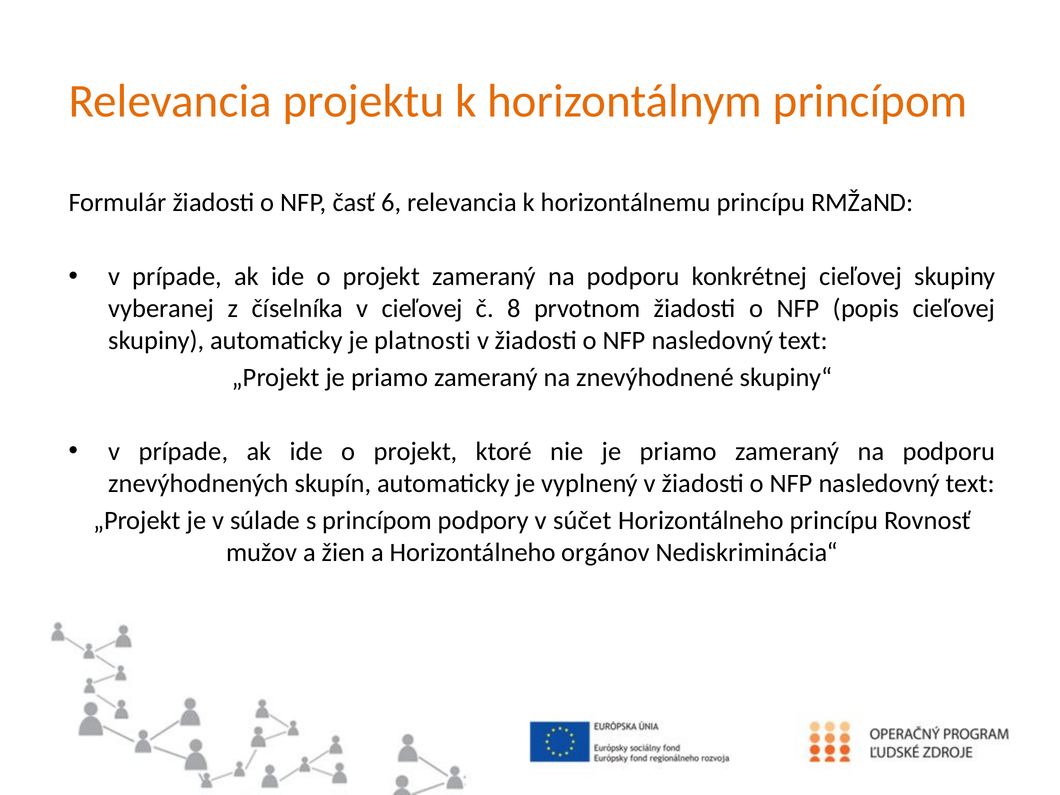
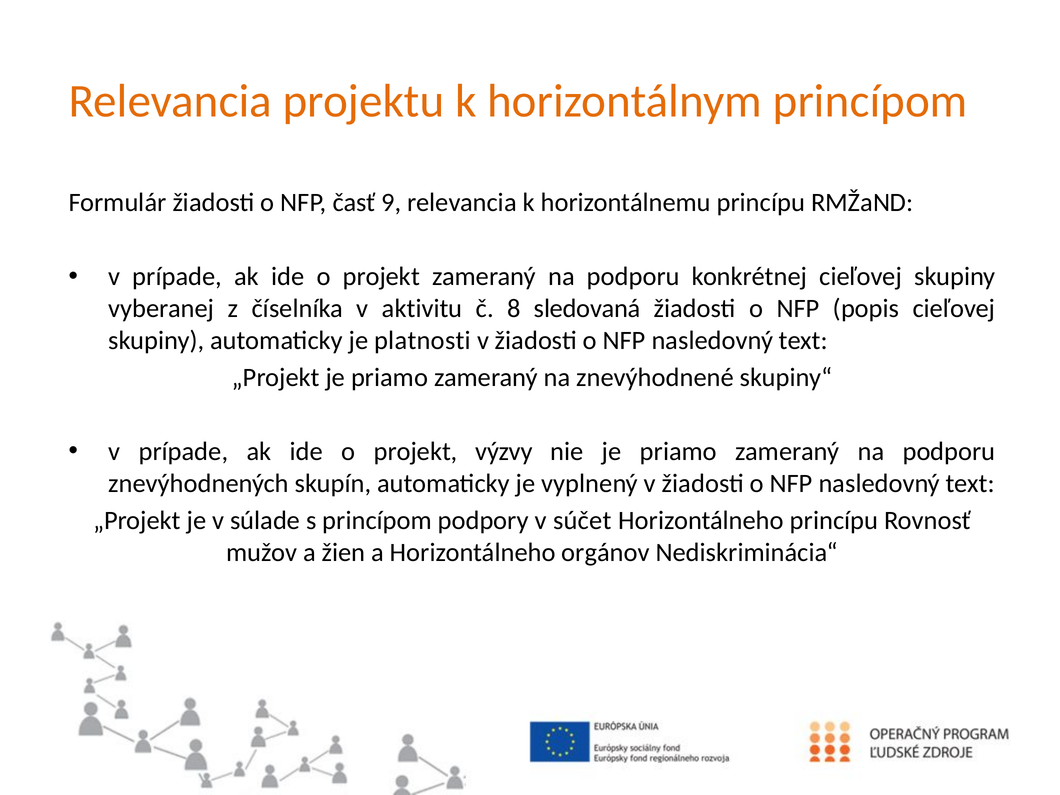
6: 6 -> 9
v cieľovej: cieľovej -> aktivitu
prvotnom: prvotnom -> sledovaná
ktoré: ktoré -> výzvy
